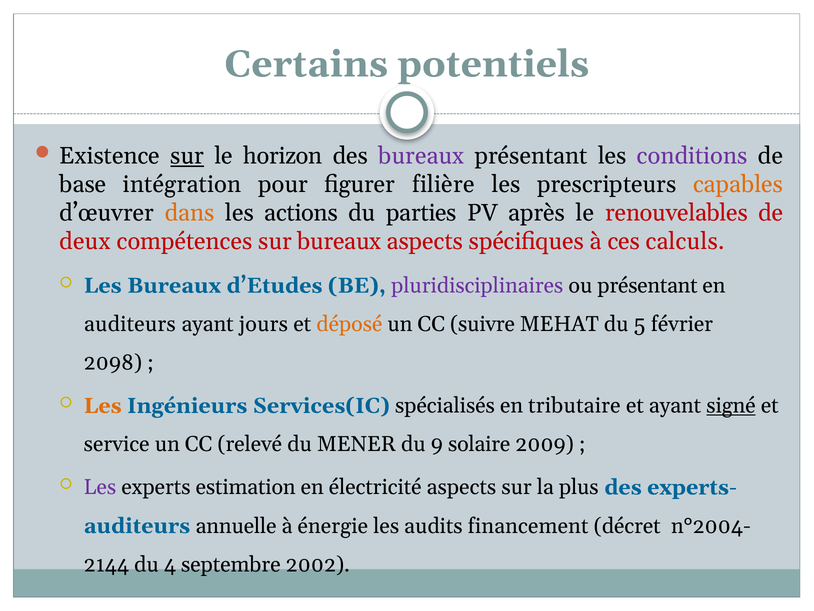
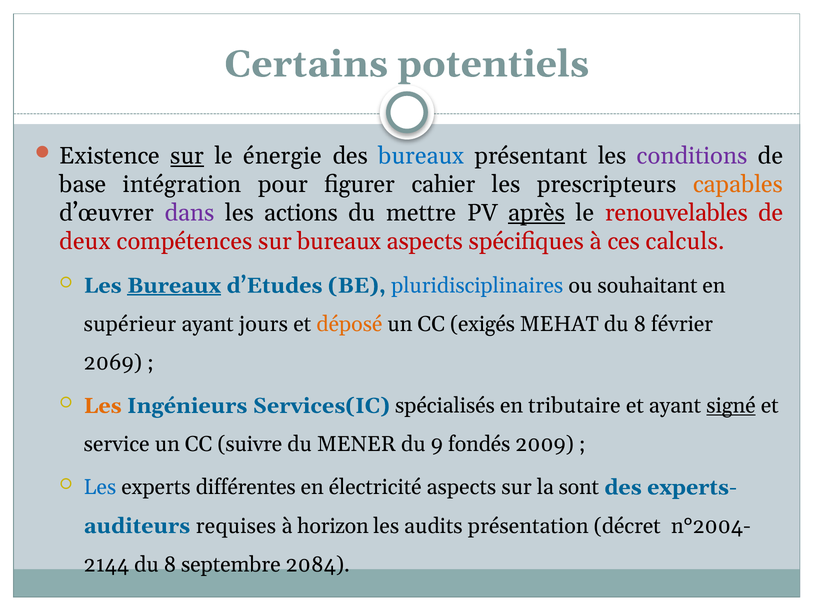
horizon: horizon -> énergie
bureaux at (421, 156) colour: purple -> blue
filière: filière -> cahier
dans colour: orange -> purple
parties: parties -> mettre
après underline: none -> present
Bureaux at (174, 285) underline: none -> present
pluridisciplinaires colour: purple -> blue
ou présentant: présentant -> souhaitant
auditeurs at (130, 324): auditeurs -> supérieur
suivre: suivre -> exigés
MEHAT du 5: 5 -> 8
2098: 2098 -> 2069
relevé: relevé -> suivre
solaire: solaire -> fondés
Les at (100, 487) colour: purple -> blue
estimation: estimation -> différentes
plus: plus -> sont
annuelle: annuelle -> requises
énergie: énergie -> horizon
financement: financement -> présentation
4 at (170, 564): 4 -> 8
2002: 2002 -> 2084
